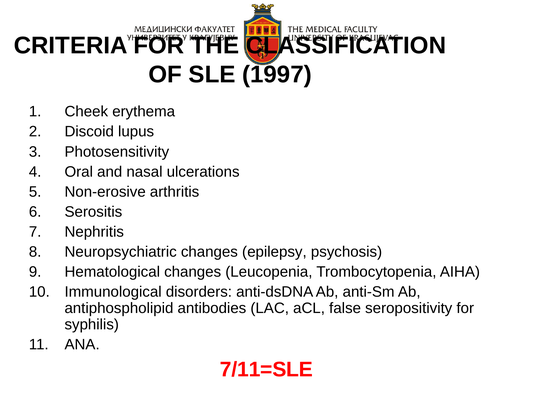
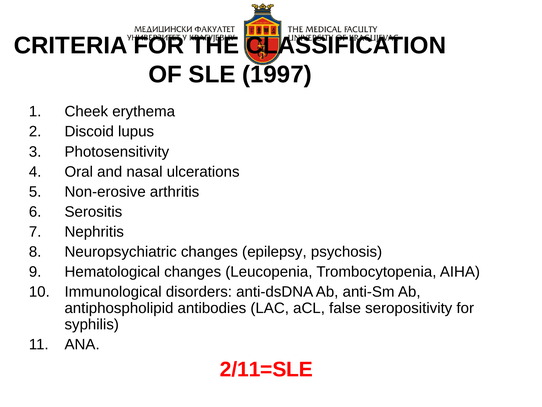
7/11=SLE: 7/11=SLE -> 2/11=SLE
